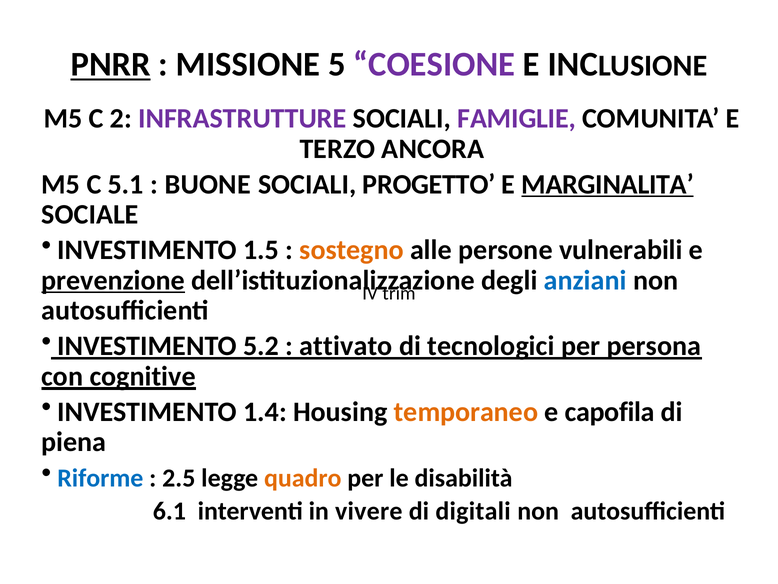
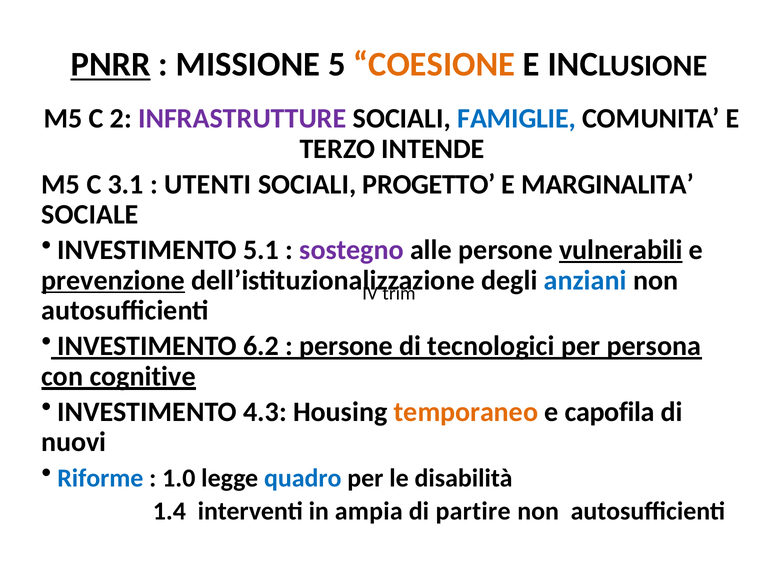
COESIONE colour: purple -> orange
FAMIGLIE colour: purple -> blue
ANCORA: ANCORA -> INTENDE
5.1: 5.1 -> 3.1
BUONE: BUONE -> UTENTI
MARGINALITA underline: present -> none
1.5: 1.5 -> 5.1
sostegno colour: orange -> purple
vulnerabili underline: none -> present
5.2: 5.2 -> 6.2
attivato at (346, 346): attivato -> persone
1.4: 1.4 -> 4.3
piena: piena -> nuovi
2.5: 2.5 -> 1.0
quadro colour: orange -> blue
6.1: 6.1 -> 1.4
vivere: vivere -> ampia
digitali: digitali -> partire
